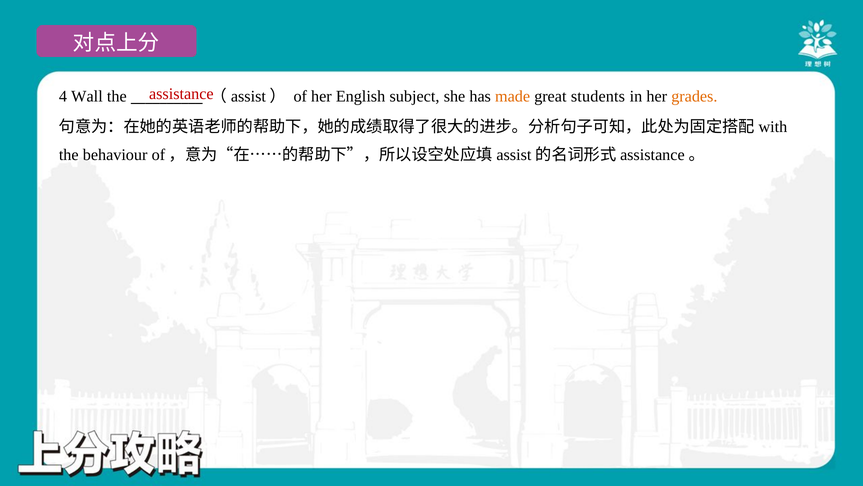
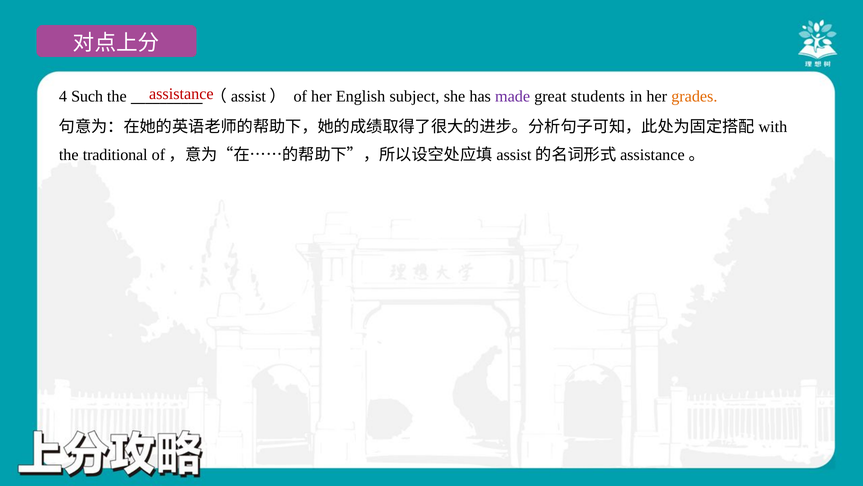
Wall: Wall -> Such
made colour: orange -> purple
behaviour: behaviour -> traditional
